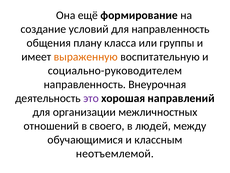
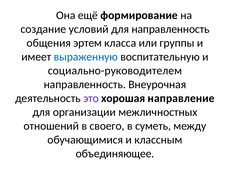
плану: плану -> эртем
выраженную colour: orange -> blue
направлений: направлений -> направление
людей: людей -> суметь
неотъемлемой: неотъемлемой -> объединяющее
